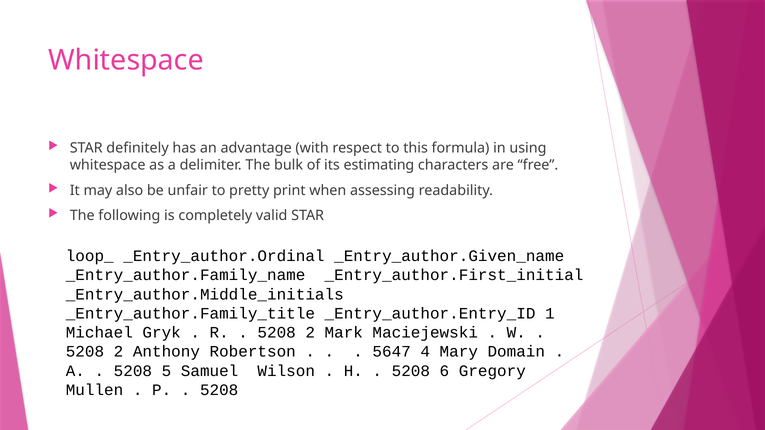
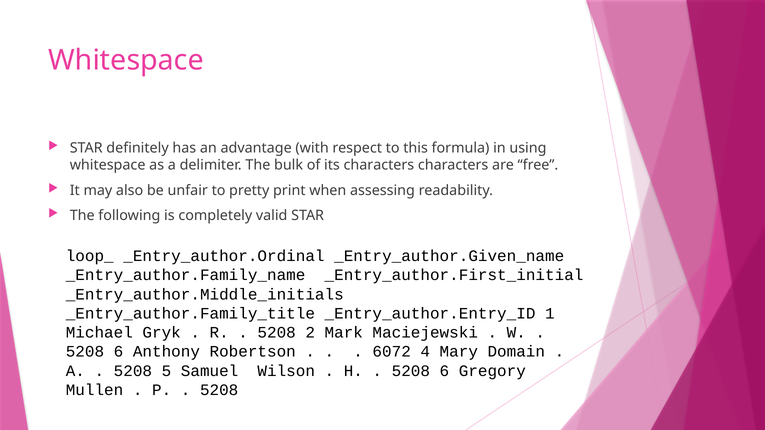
its estimating: estimating -> characters
2 at (119, 352): 2 -> 6
5647: 5647 -> 6072
